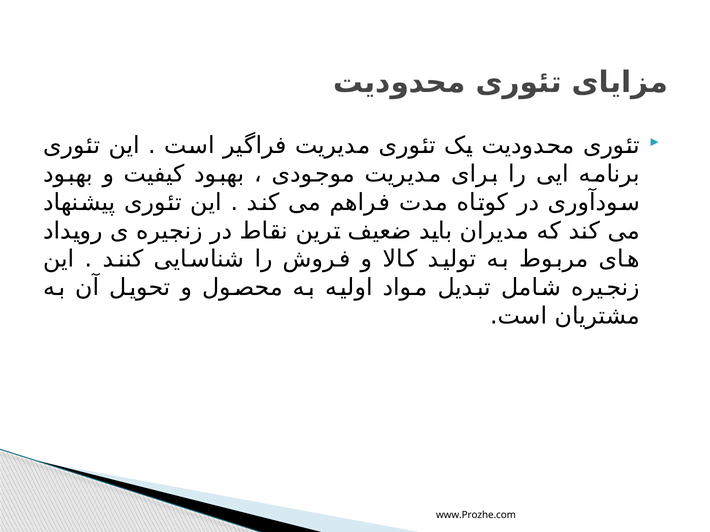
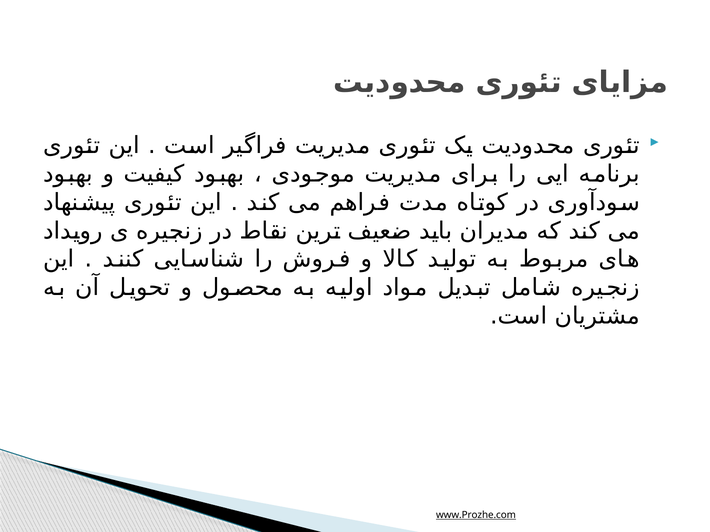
www.Prozhe.com underline: none -> present
